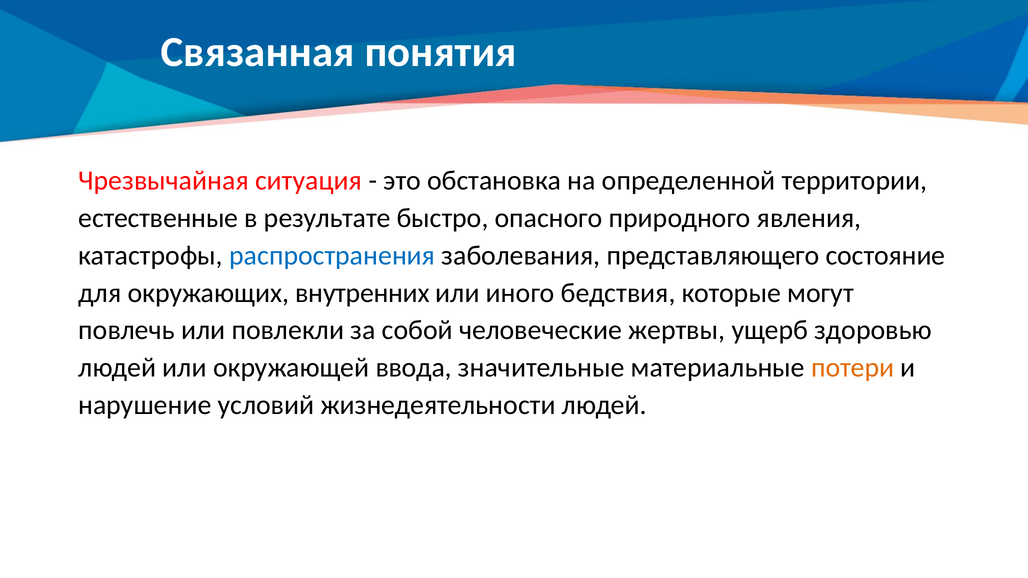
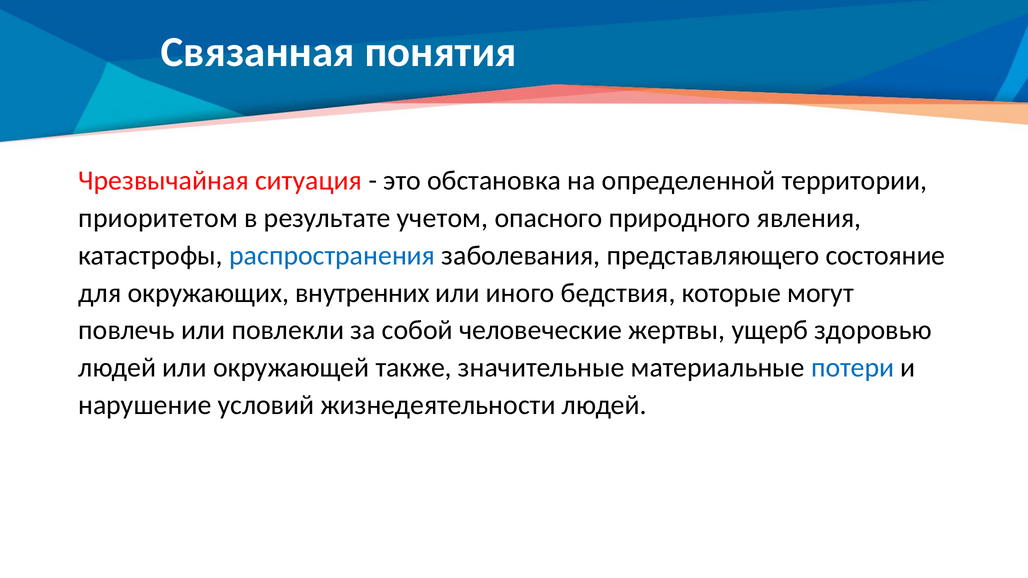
естественные: естественные -> приоритетом
быстро: быстро -> учетом
ввода: ввода -> также
потери colour: orange -> blue
